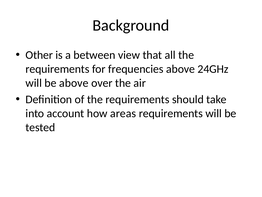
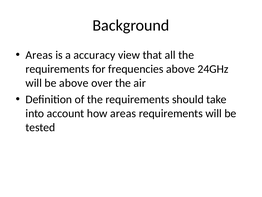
Other at (39, 55): Other -> Areas
between: between -> accuracy
